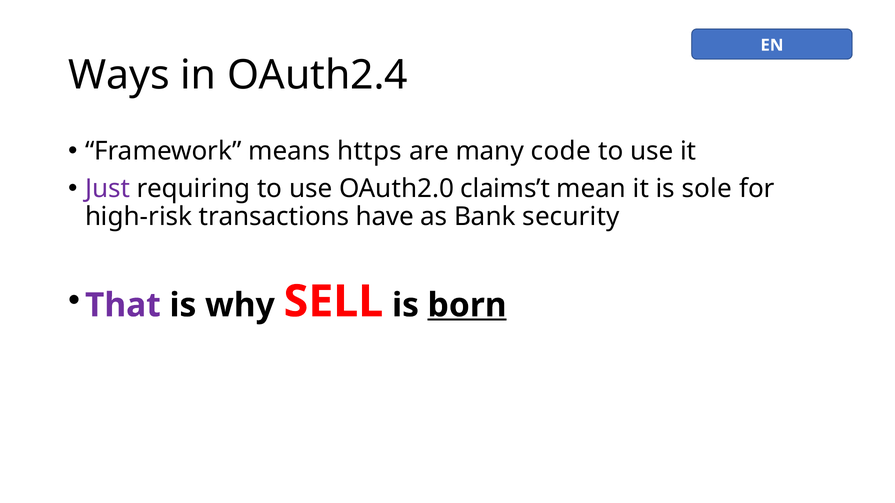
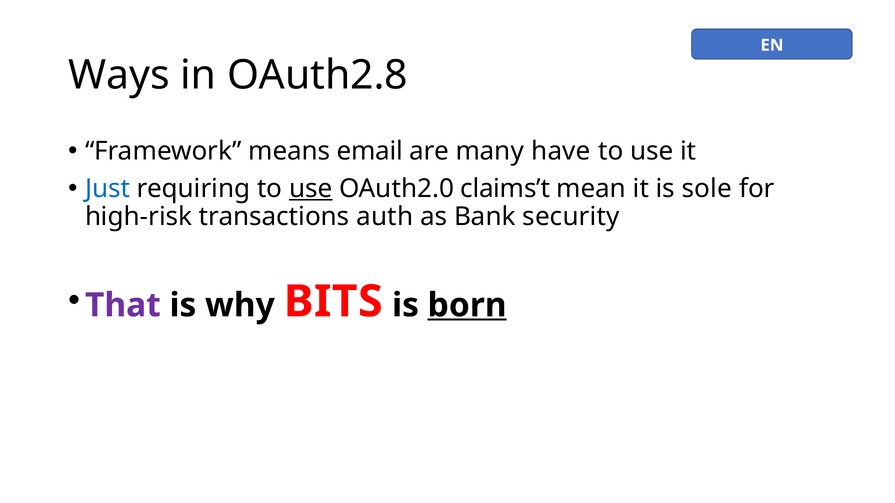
OAuth2.4: OAuth2.4 -> OAuth2.8
https: https -> email
code: code -> have
Just colour: purple -> blue
use at (311, 189) underline: none -> present
have: have -> auth
SELL: SELL -> BITS
